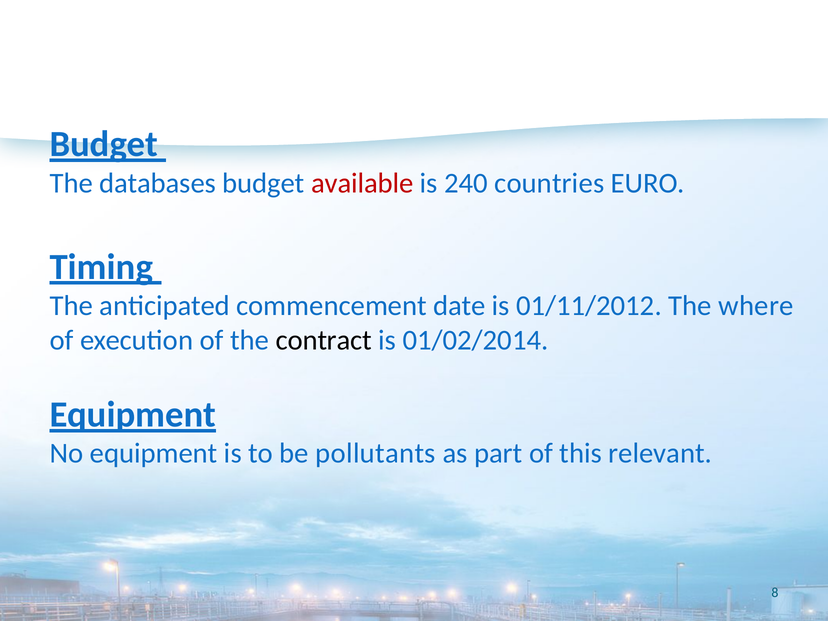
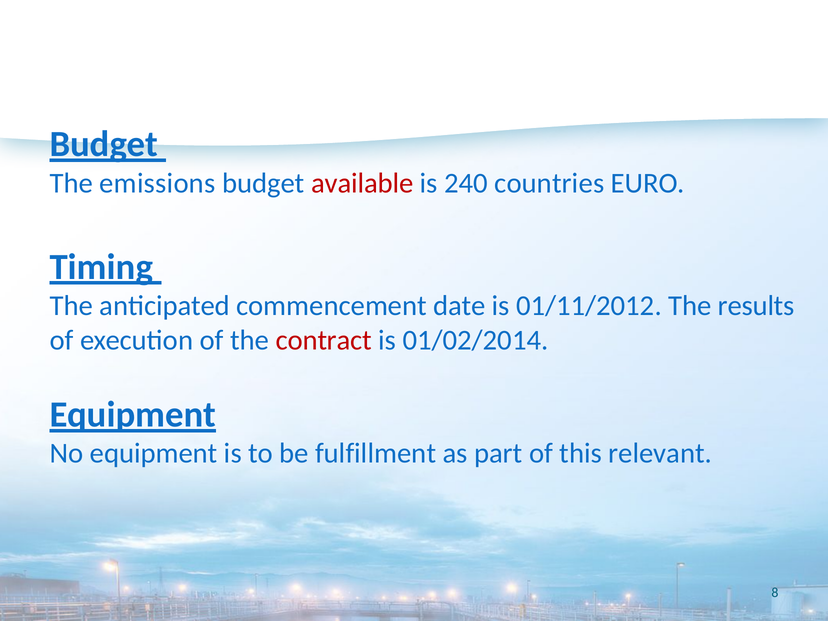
databases: databases -> emissions
where: where -> results
contract colour: black -> red
pollutants: pollutants -> fulfillment
